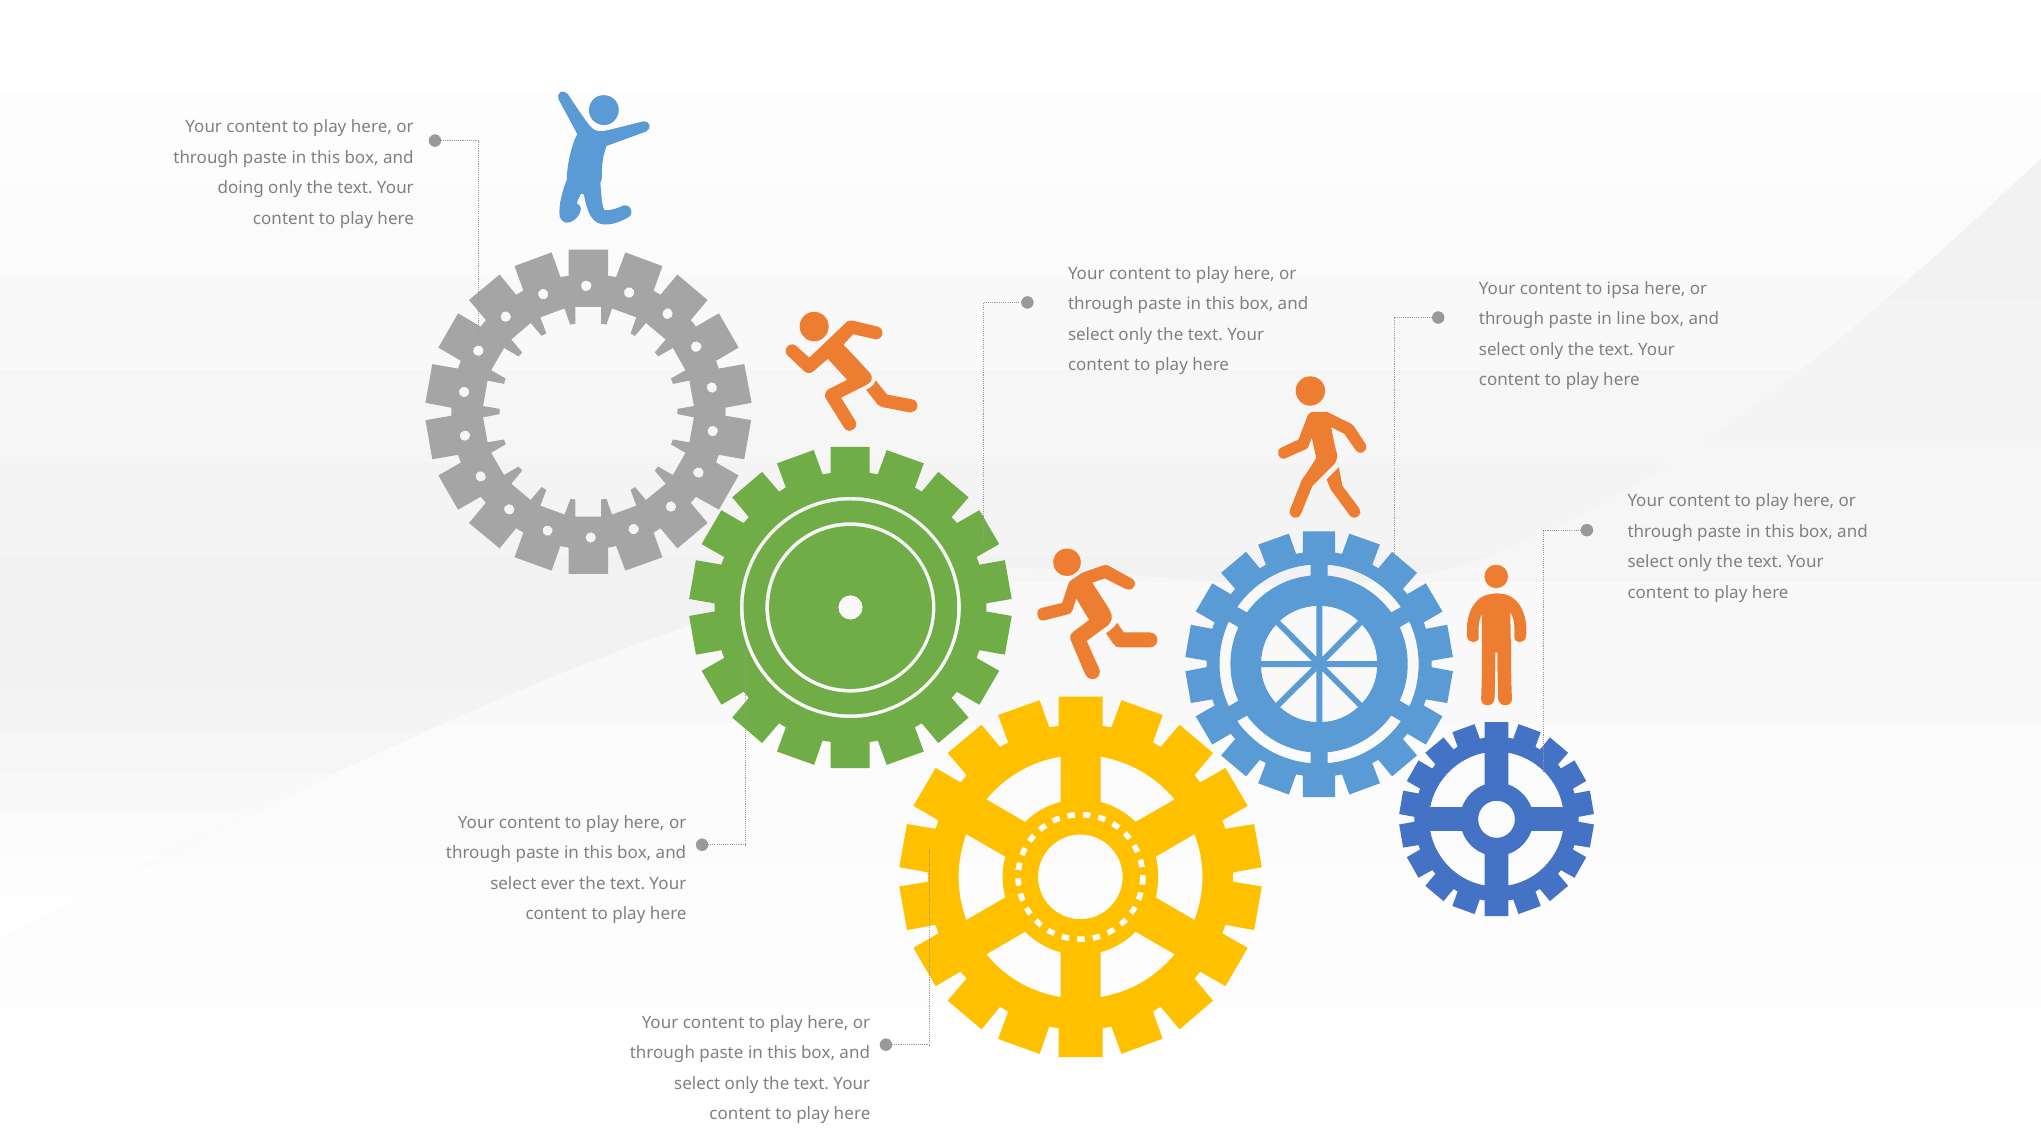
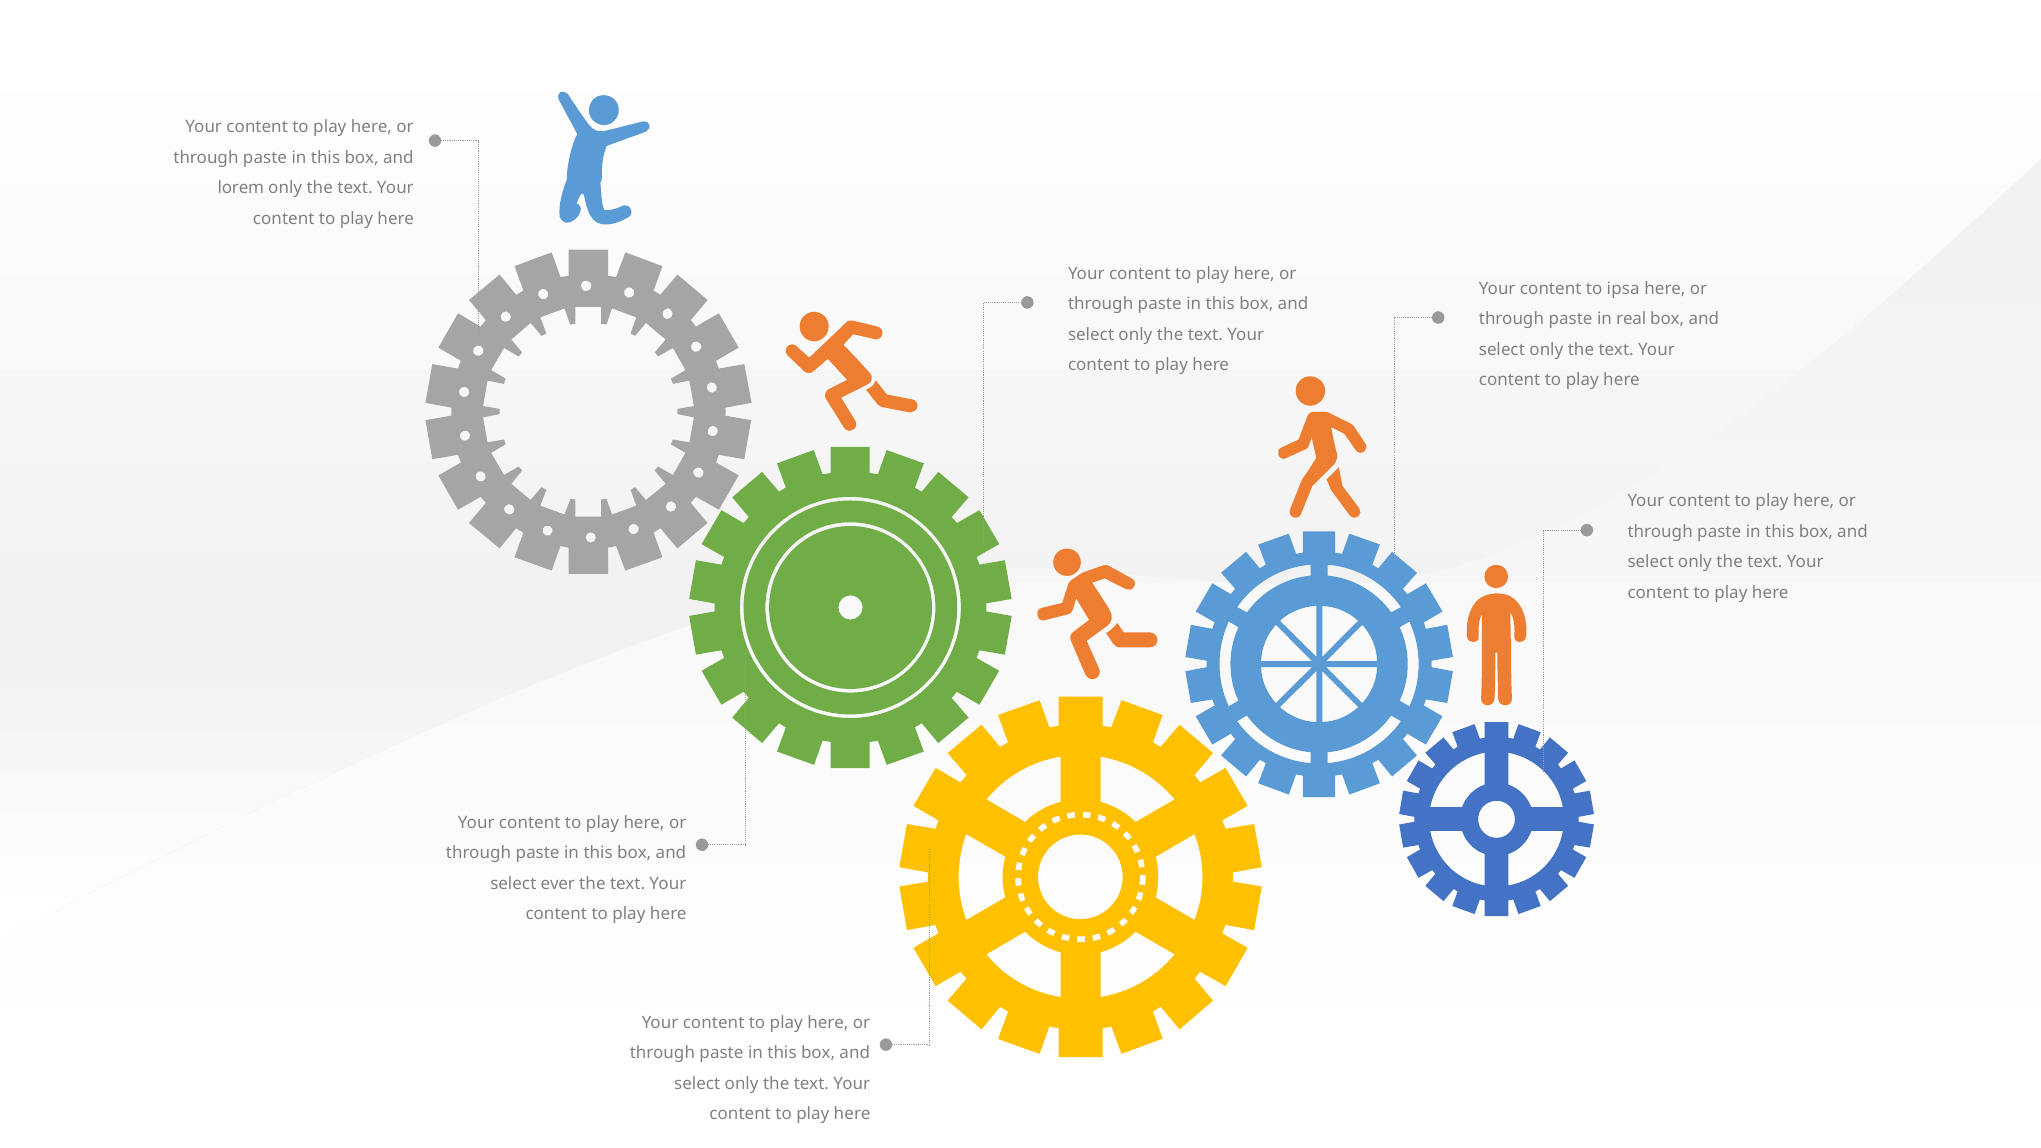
doing: doing -> lorem
line: line -> real
